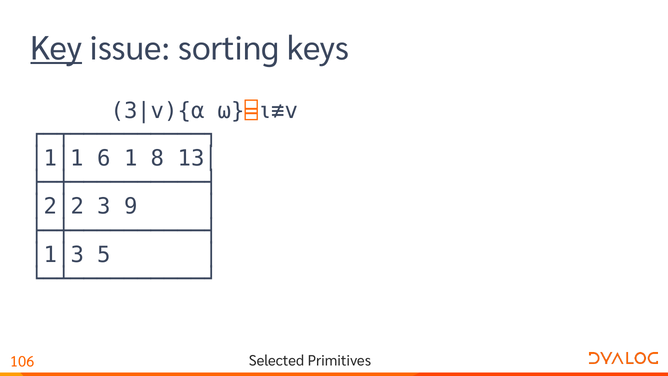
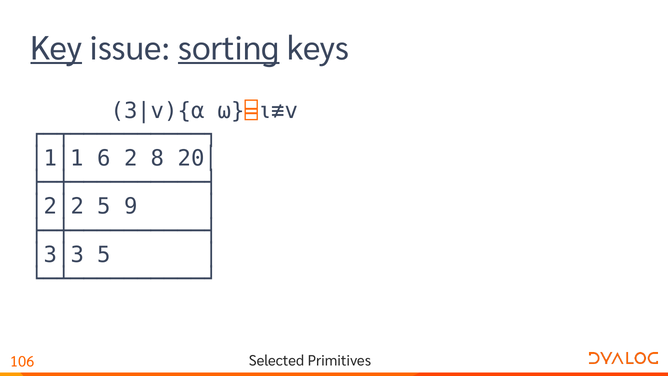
sorting underline: none -> present
1: 1 -> 2
13│: 13│ -> 20│
│2│2 3: 3 -> 5
│1│3: │1│3 -> │3│3
